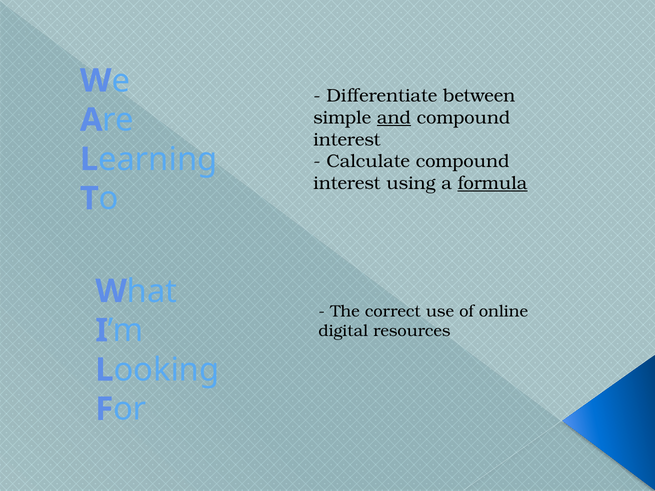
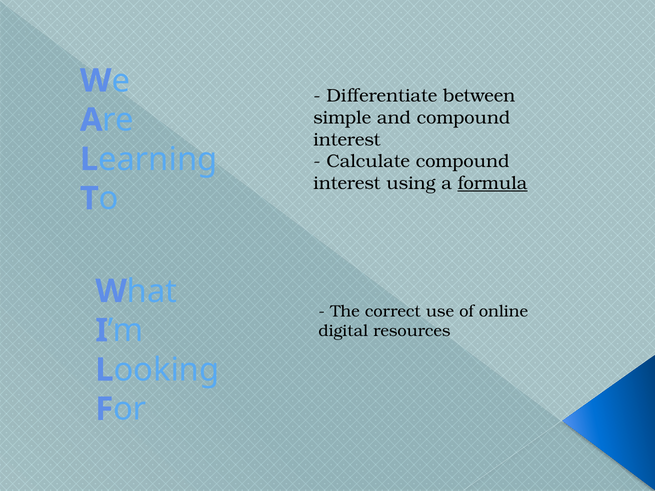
and underline: present -> none
